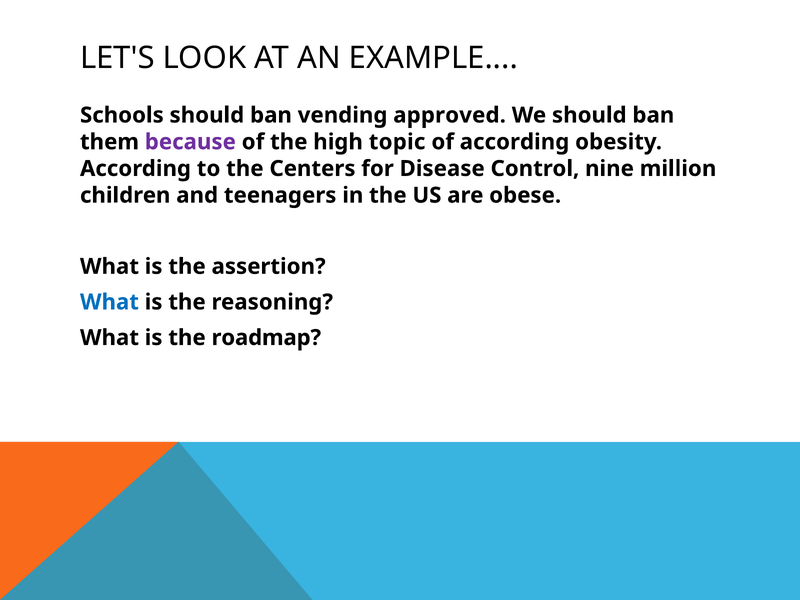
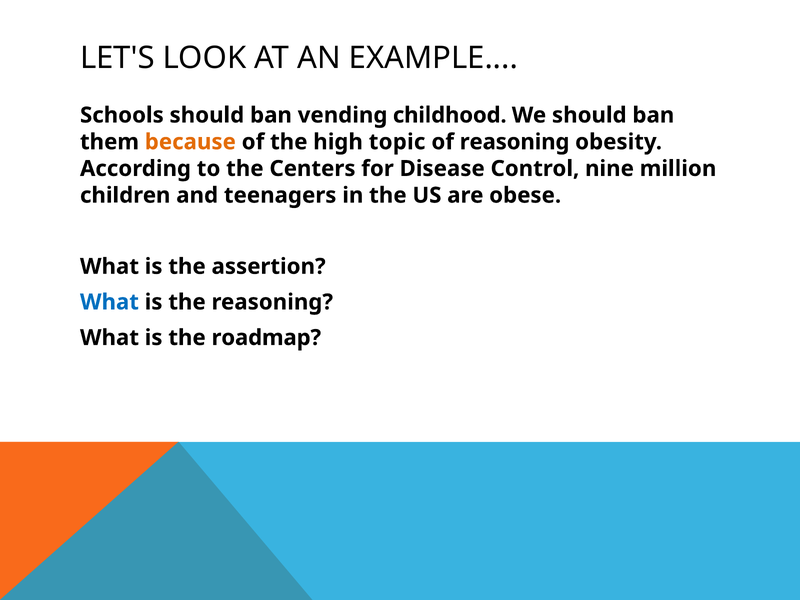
approved: approved -> childhood
because colour: purple -> orange
of according: according -> reasoning
